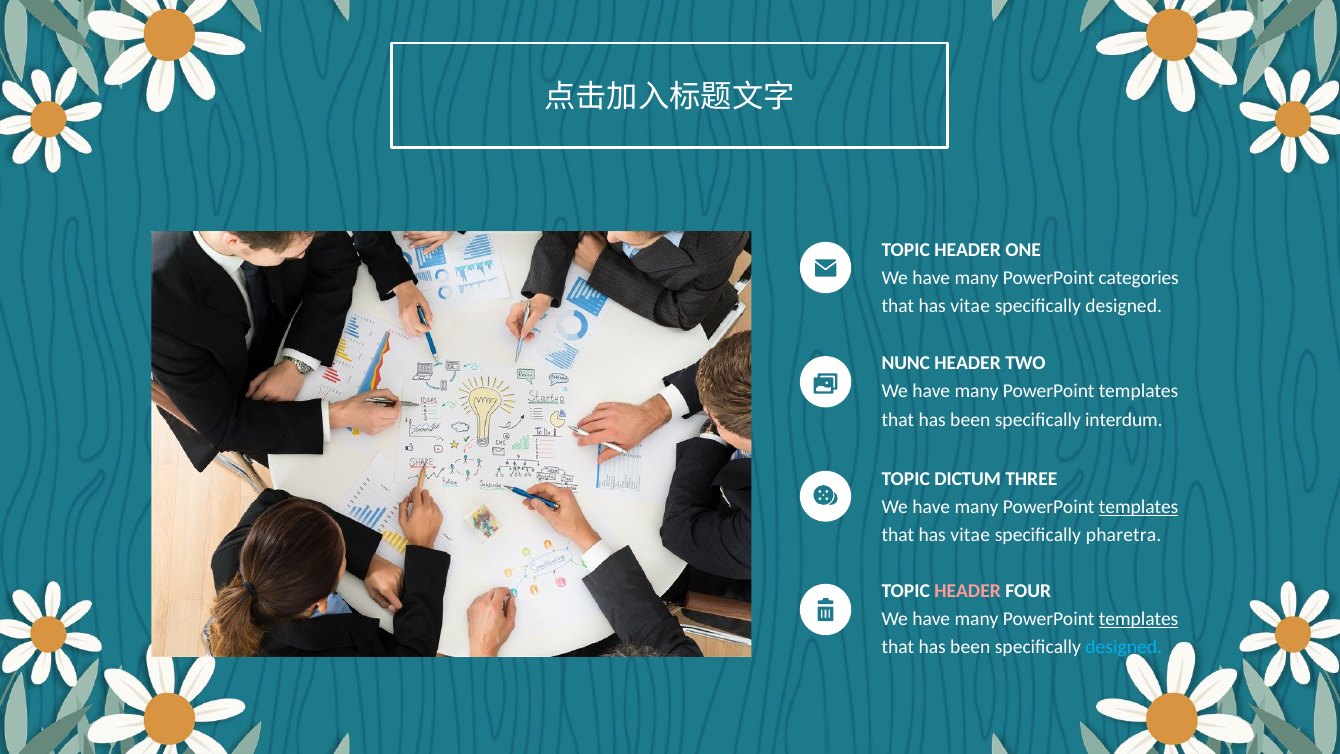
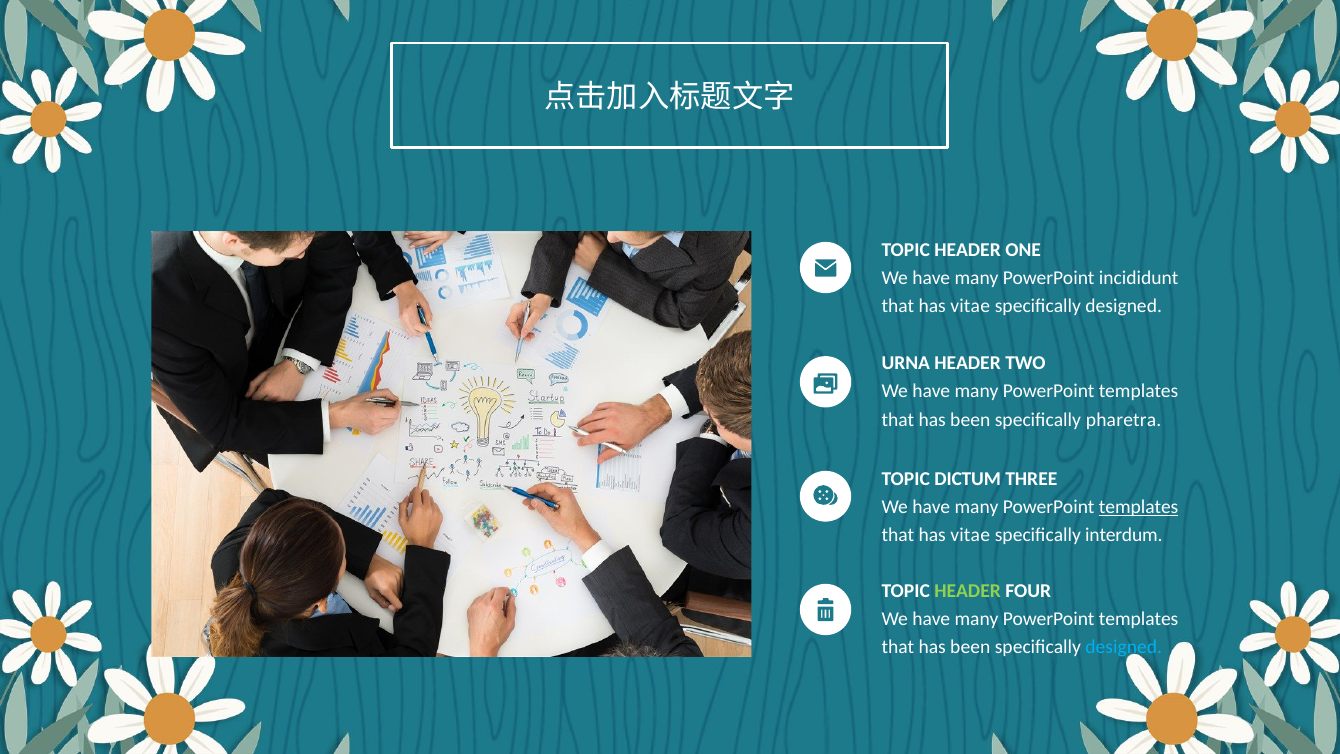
categories: categories -> incididunt
NUNC: NUNC -> URNA
interdum: interdum -> pharetra
pharetra: pharetra -> interdum
HEADER at (968, 591) colour: pink -> light green
templates at (1139, 619) underline: present -> none
